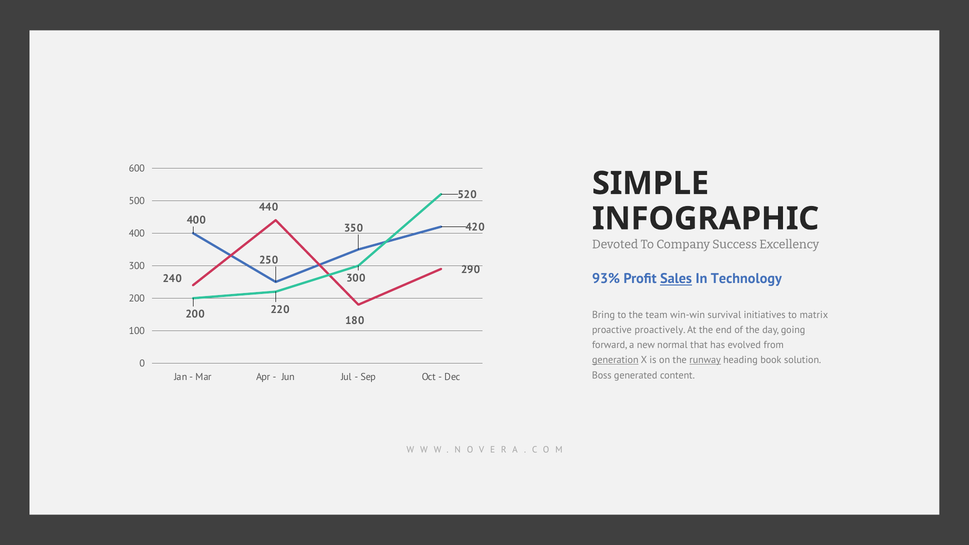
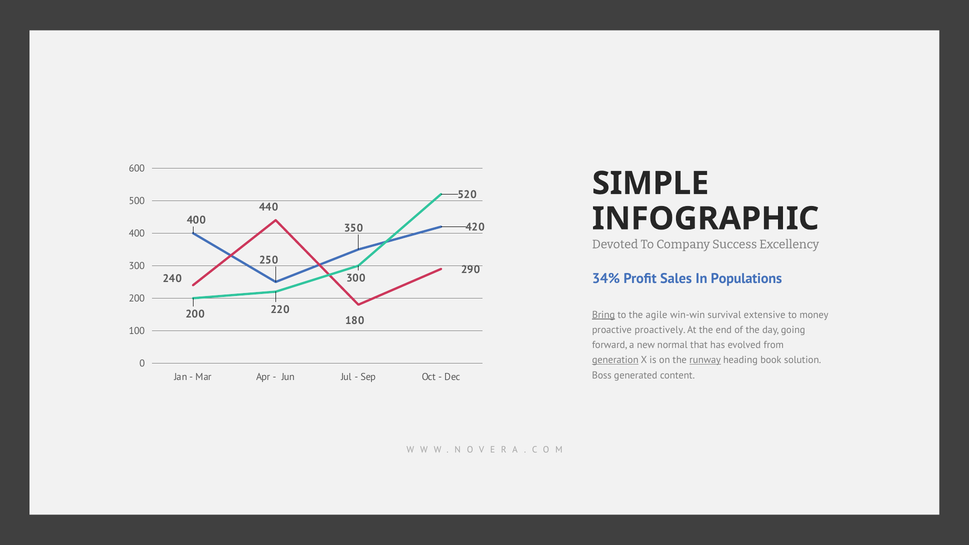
93%: 93% -> 34%
Sales underline: present -> none
Technology: Technology -> Populations
Bring underline: none -> present
team: team -> agile
initiatives: initiatives -> extensive
matrix: matrix -> money
